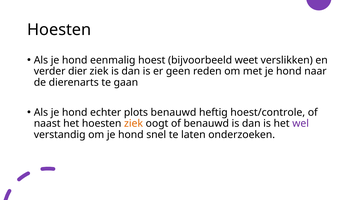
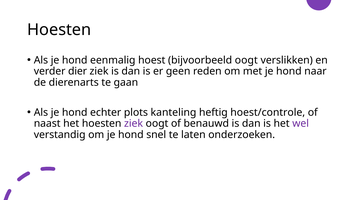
bijvoorbeeld weet: weet -> oogt
plots benauwd: benauwd -> kanteling
ziek at (134, 124) colour: orange -> purple
